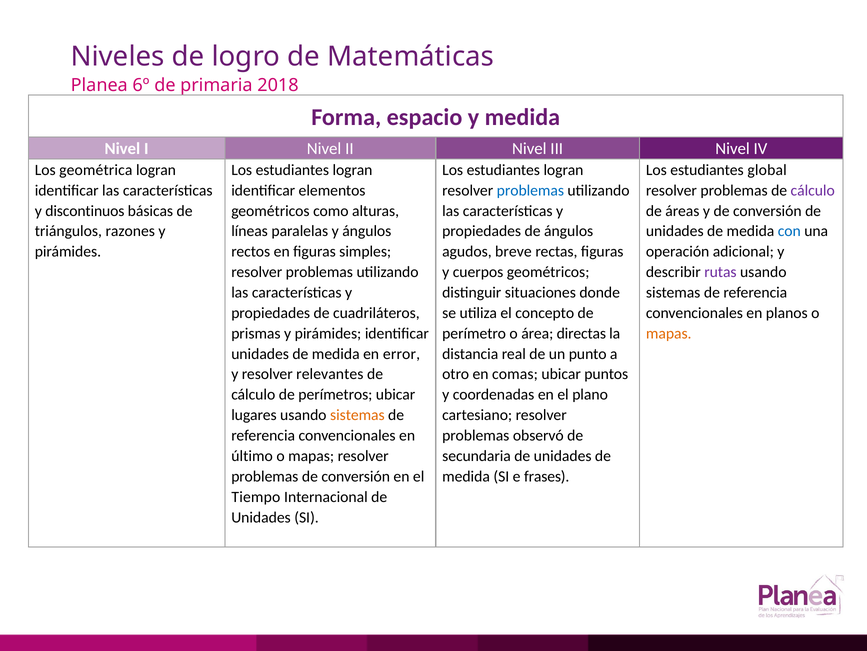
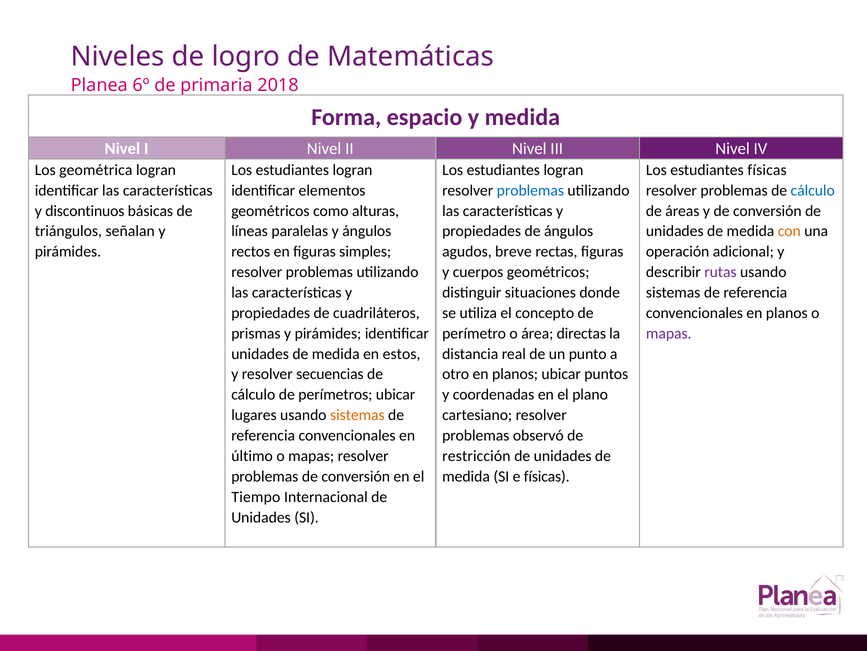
estudiantes global: global -> físicas
cálculo at (813, 190) colour: purple -> blue
razones: razones -> señalan
con colour: blue -> orange
mapas at (669, 333) colour: orange -> purple
error: error -> estos
relevantes: relevantes -> secuencias
otro en comas: comas -> planos
secundaria: secundaria -> restricción
e frases: frases -> físicas
